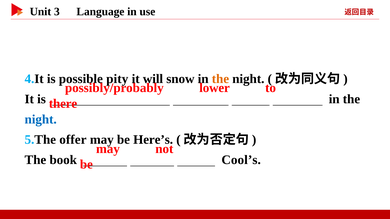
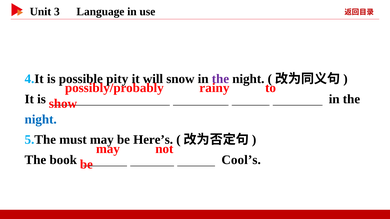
the at (220, 79) colour: orange -> purple
lower: lower -> rainy
there: there -> show
offer: offer -> must
